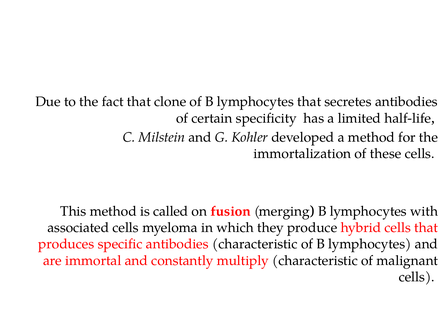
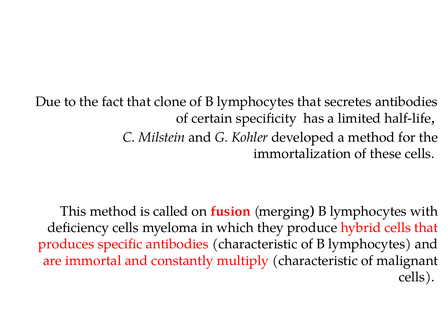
associated: associated -> deficiency
